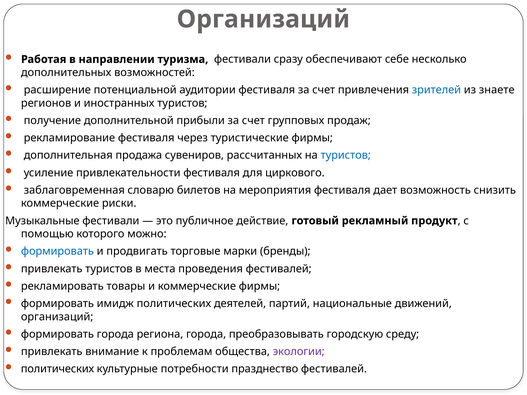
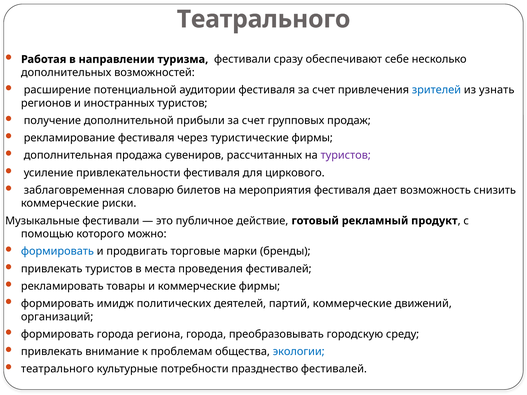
Организаций at (263, 19): Организаций -> Театрального
знаете: знаете -> узнать
туристов at (346, 155) colour: blue -> purple
партий национальные: национальные -> коммерческие
экологии colour: purple -> blue
политических at (58, 369): политических -> театрального
